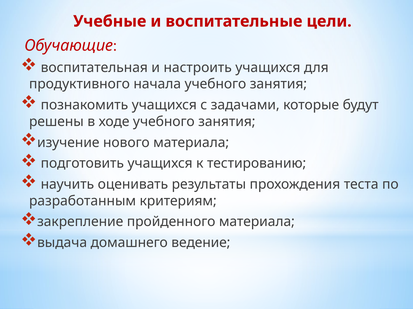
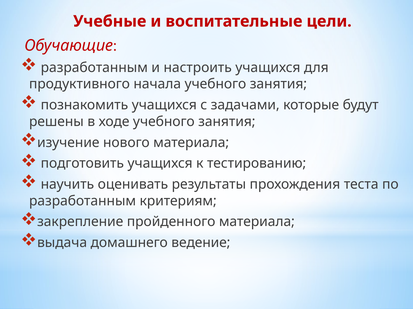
воспитательная at (94, 68): воспитательная -> разработанным
